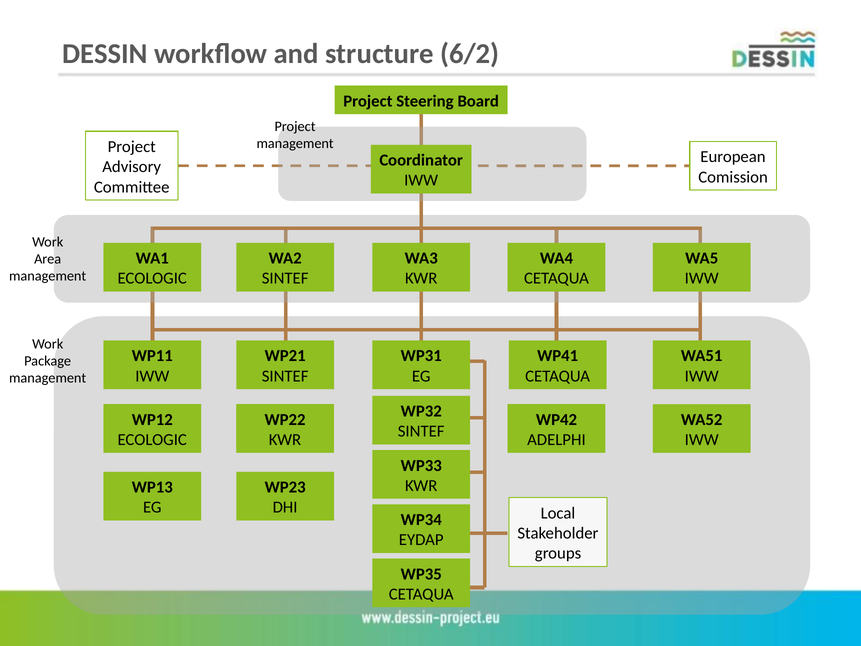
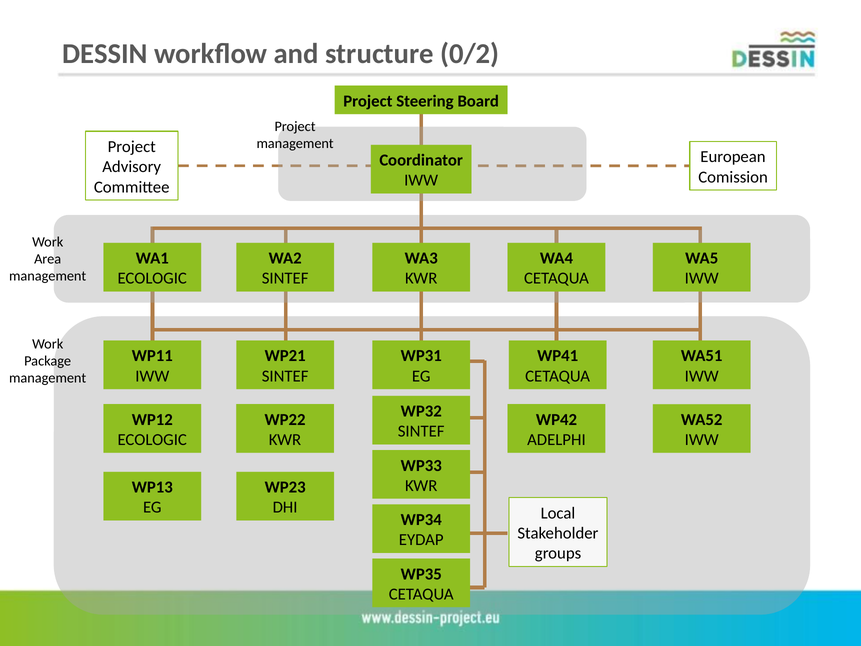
6/2: 6/2 -> 0/2
